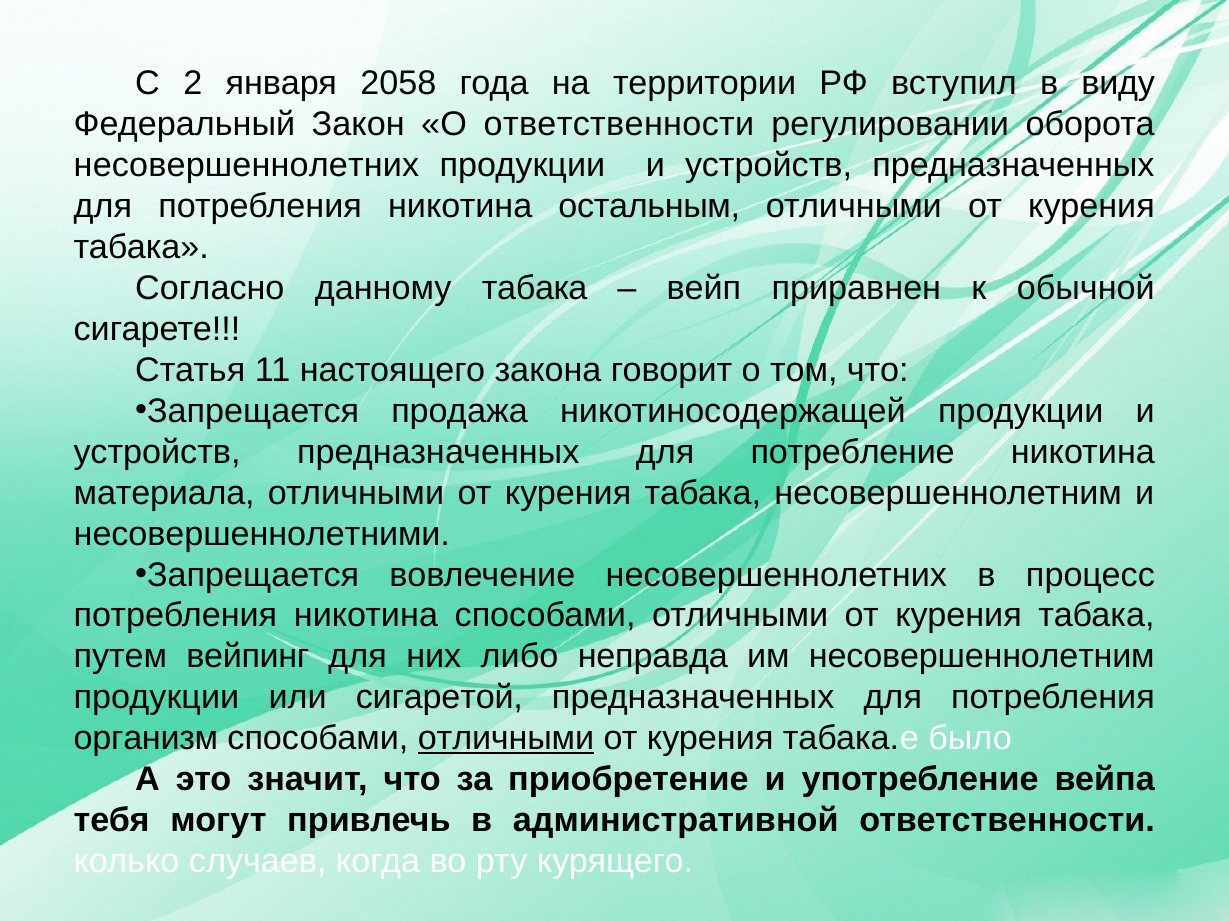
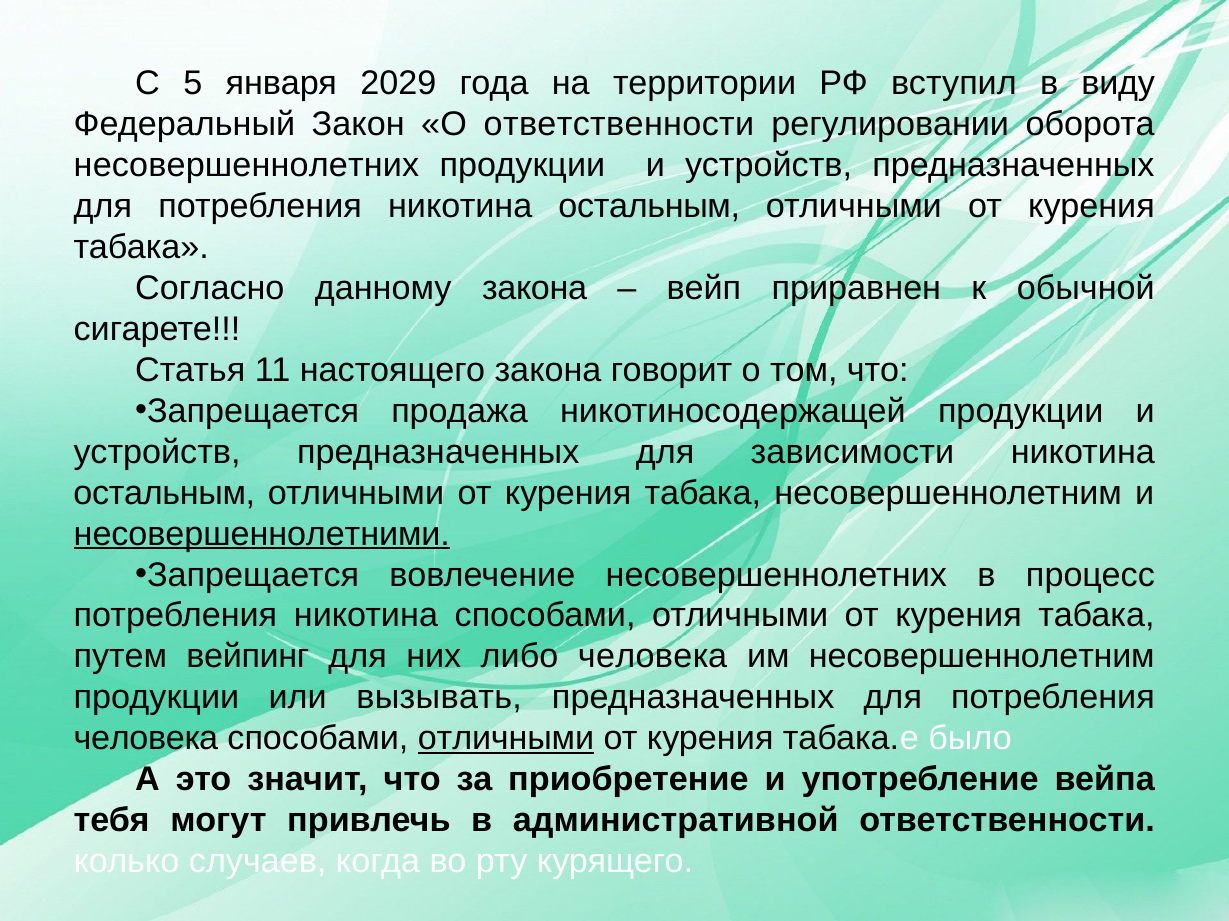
2: 2 -> 5
2058: 2058 -> 2029
данному табака: табака -> закона
потребление: потребление -> зависимости
материала at (164, 493): материала -> остальным
несовершеннолетними underline: none -> present
либо неправда: неправда -> человека
сигаретой: сигаретой -> вызывать
организм at (146, 739): организм -> человека
